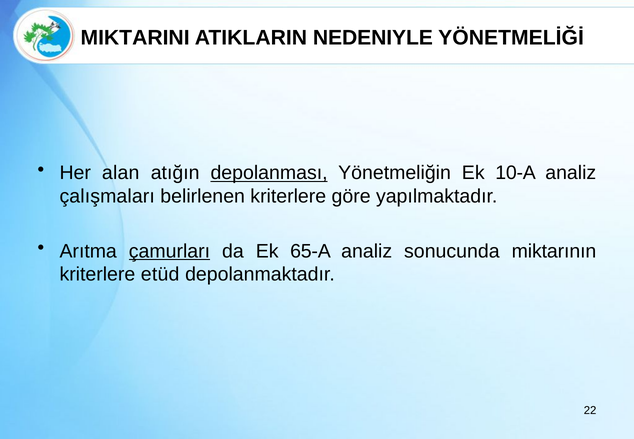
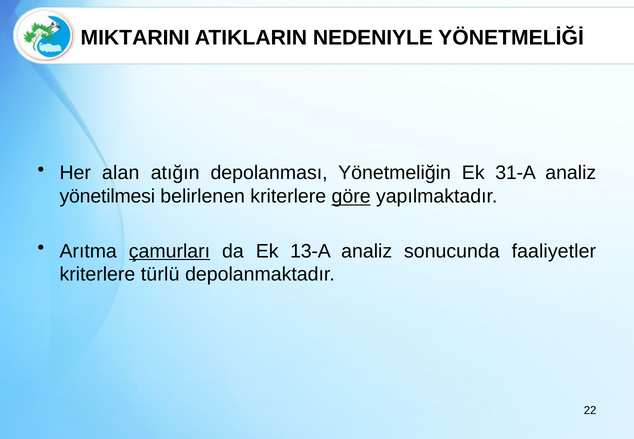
depolanması underline: present -> none
10-A: 10-A -> 31-A
çalışmaları: çalışmaları -> yönetilmesi
göre underline: none -> present
65-A: 65-A -> 13-A
miktarının: miktarının -> faaliyetler
etüd: etüd -> türlü
